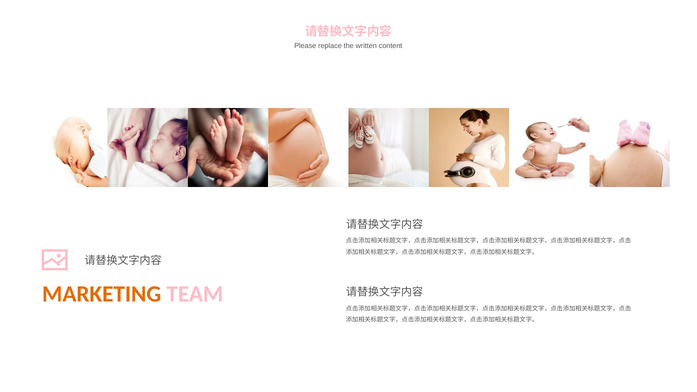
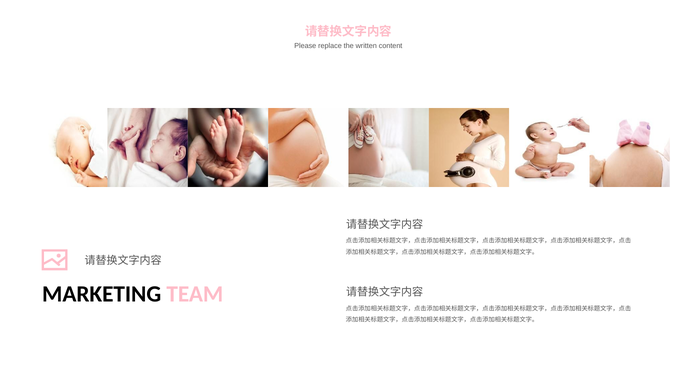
MARKETING colour: orange -> black
